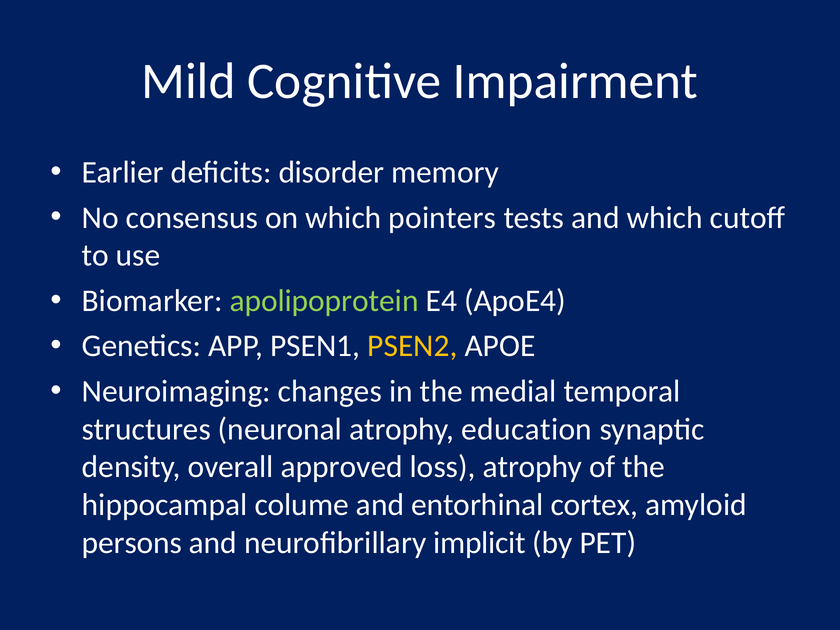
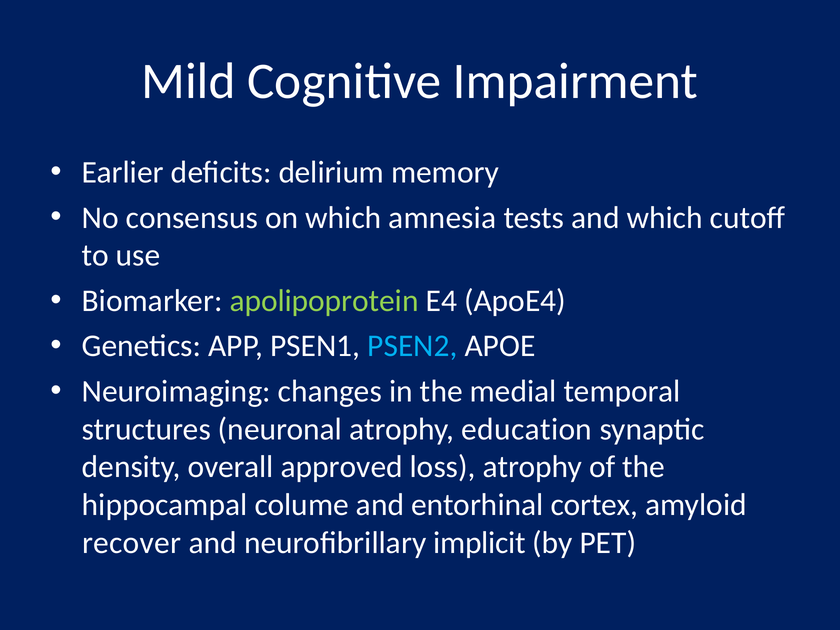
disorder: disorder -> delirium
pointers: pointers -> amnesia
PSEN2 colour: yellow -> light blue
persons: persons -> recover
